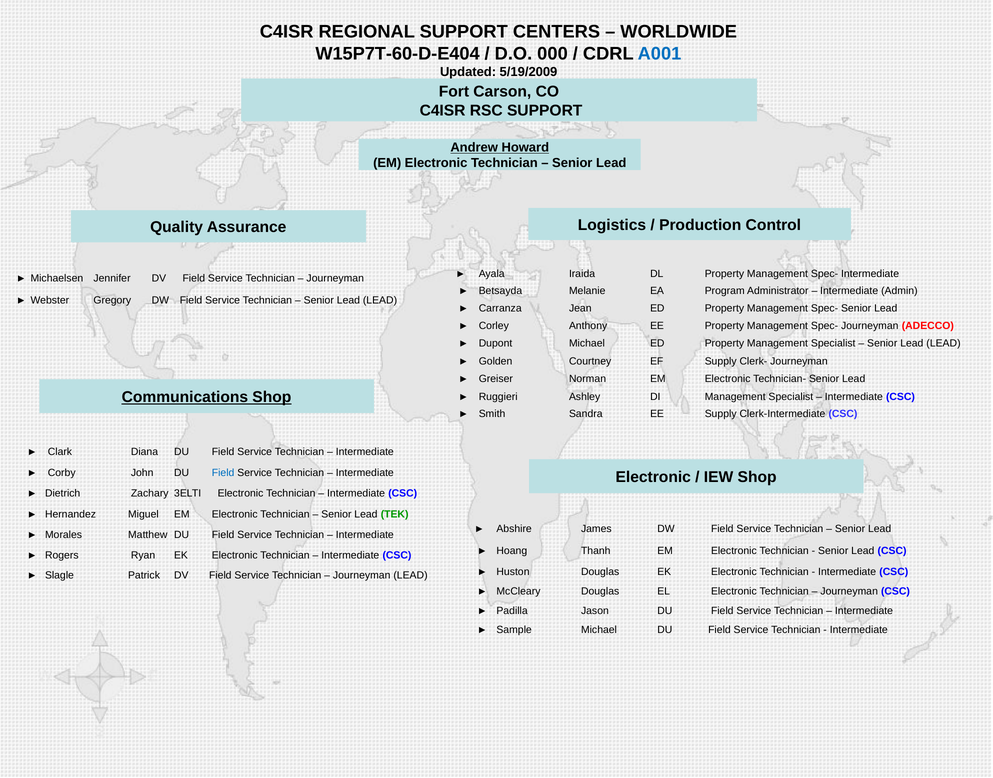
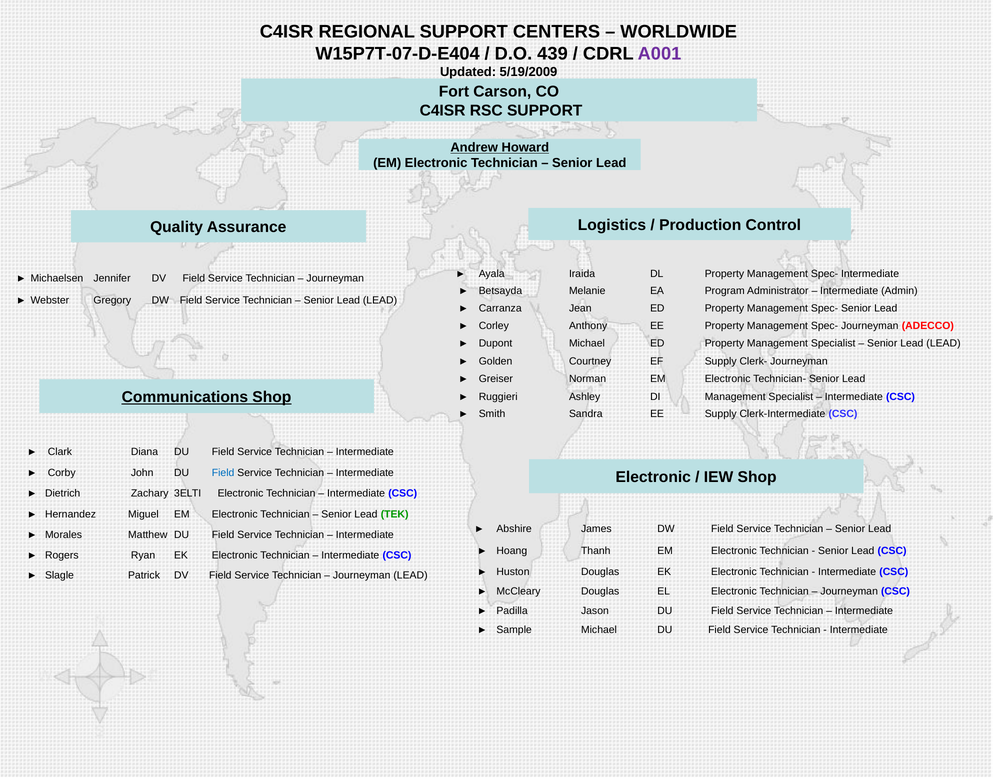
W15P7T-60-D-E404: W15P7T-60-D-E404 -> W15P7T-07-D-E404
000: 000 -> 439
A001 colour: blue -> purple
